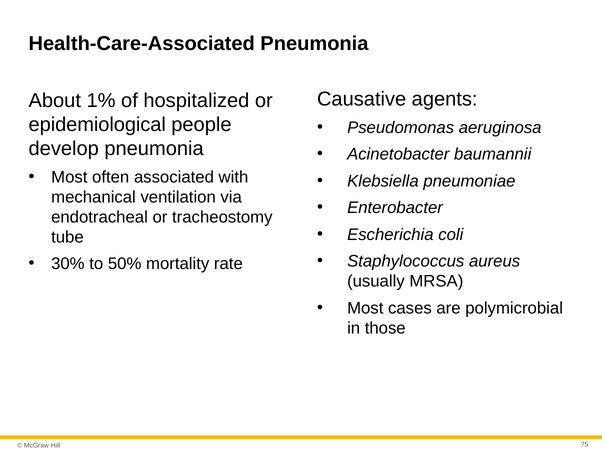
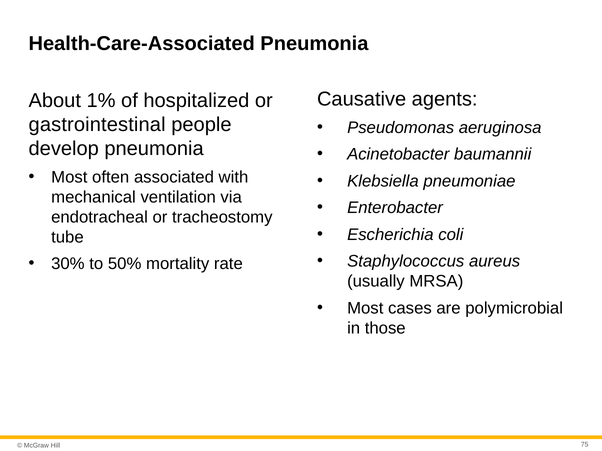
epidemiological: epidemiological -> gastrointestinal
